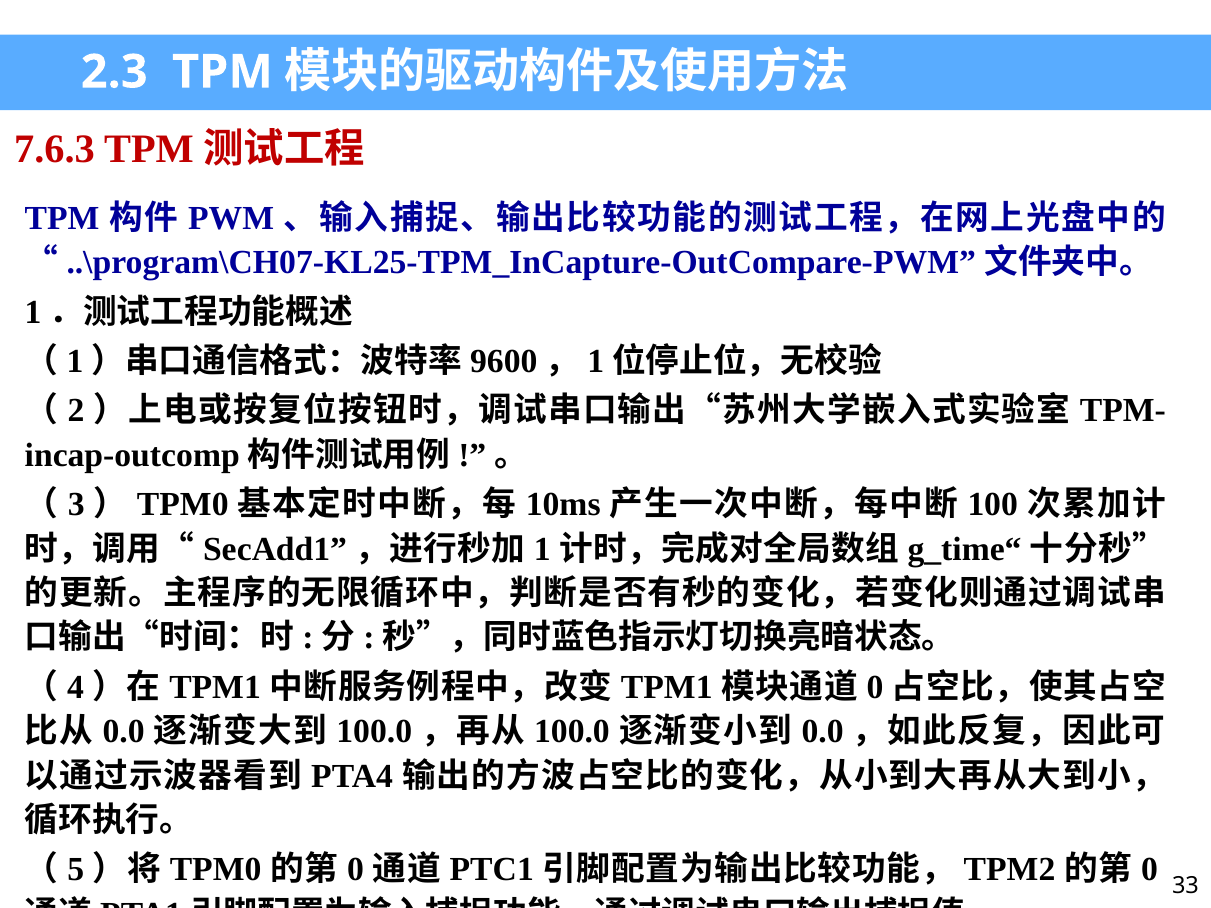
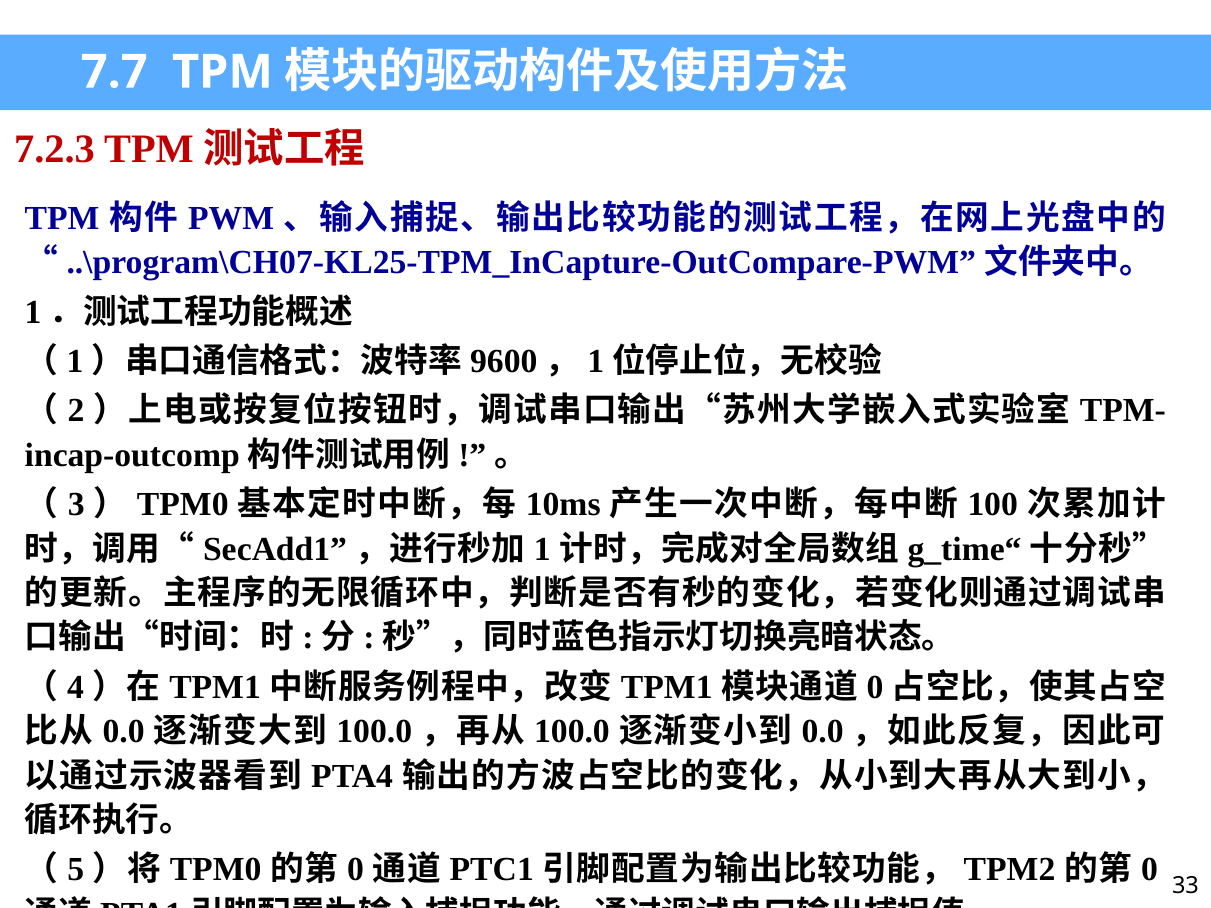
2.3: 2.3 -> 7.7
7.6.3: 7.6.3 -> 7.2.3
